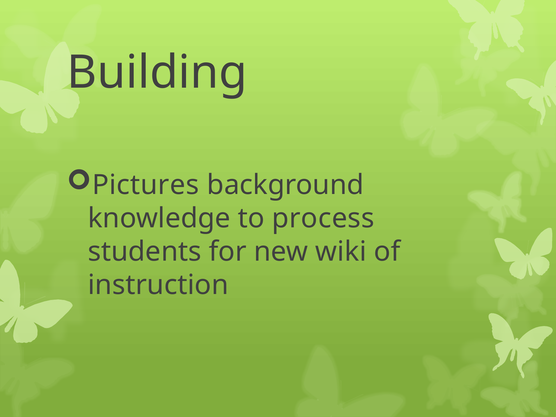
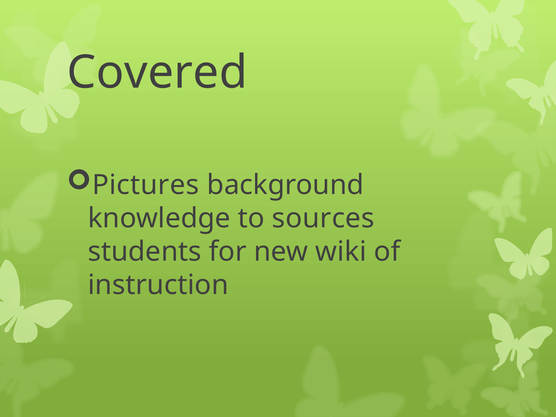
Building: Building -> Covered
process: process -> sources
